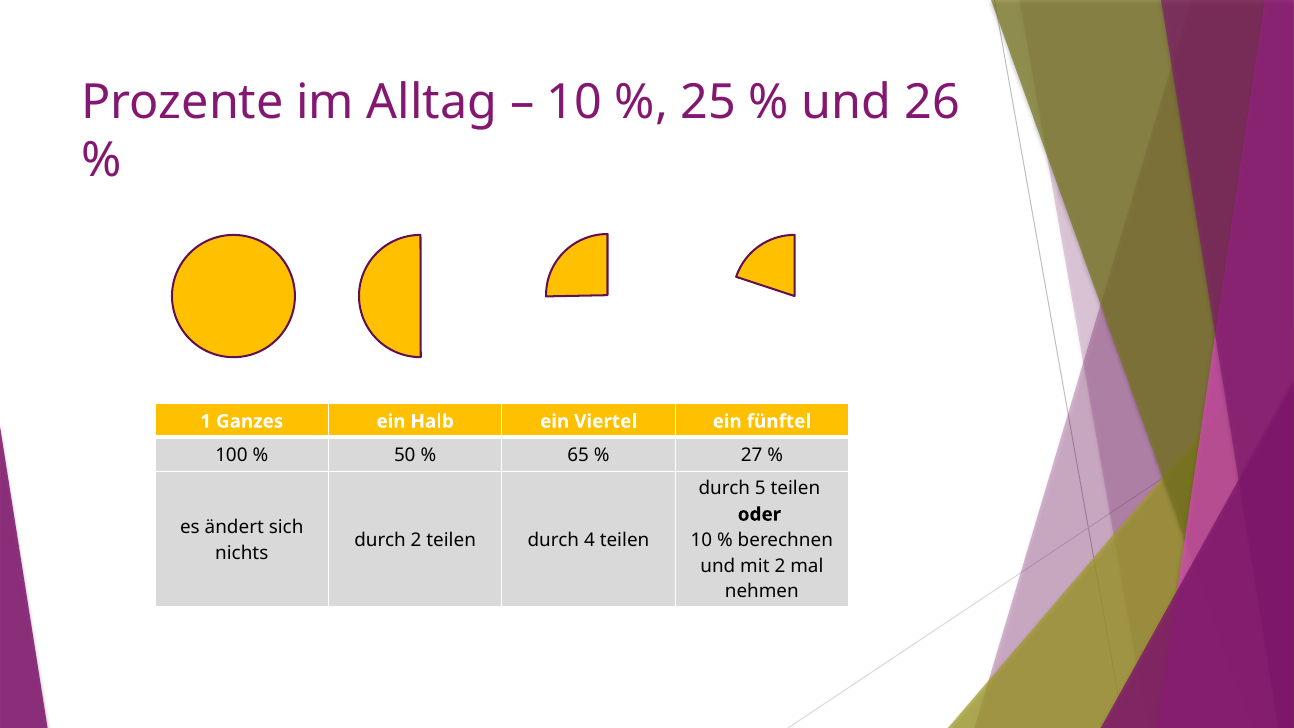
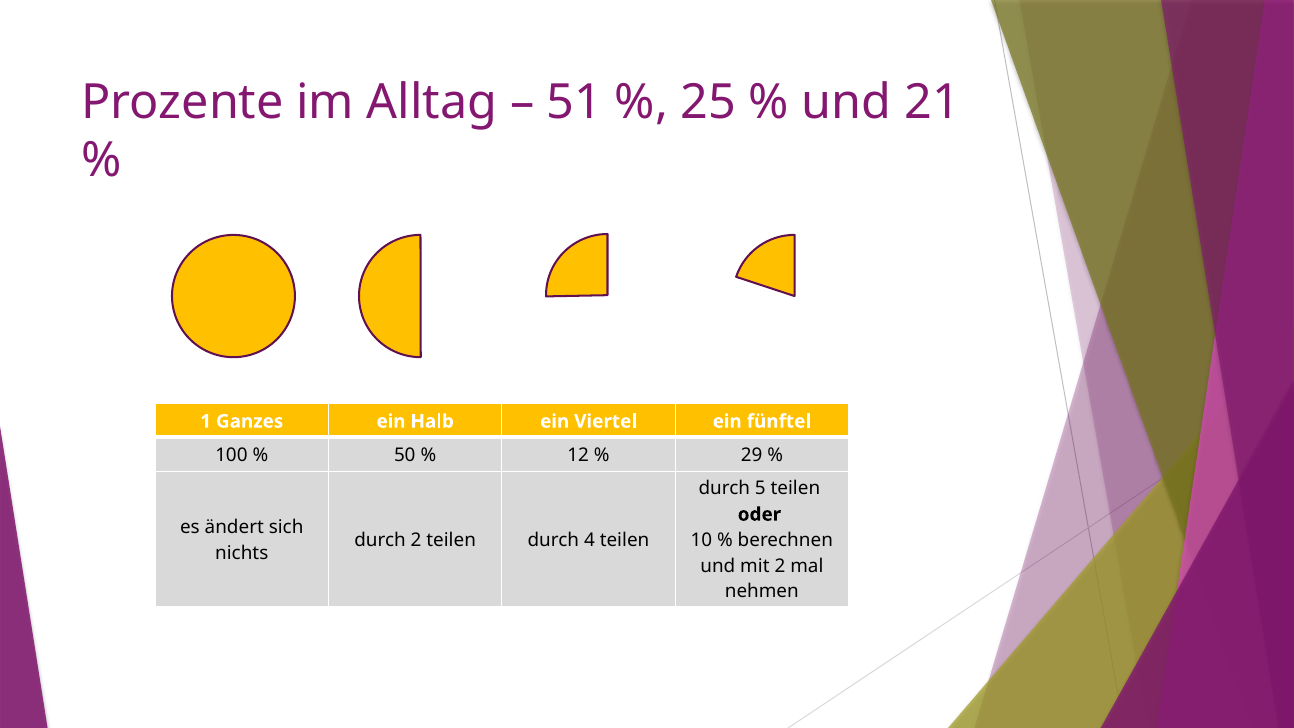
10 at (575, 102): 10 -> 51
26: 26 -> 21
65: 65 -> 12
27: 27 -> 29
